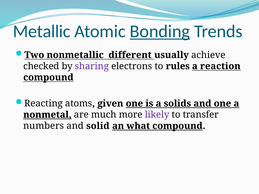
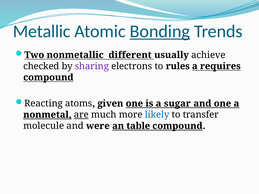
reaction: reaction -> requires
solids: solids -> sugar
are underline: none -> present
likely colour: purple -> blue
numbers: numbers -> molecule
solid: solid -> were
what: what -> table
